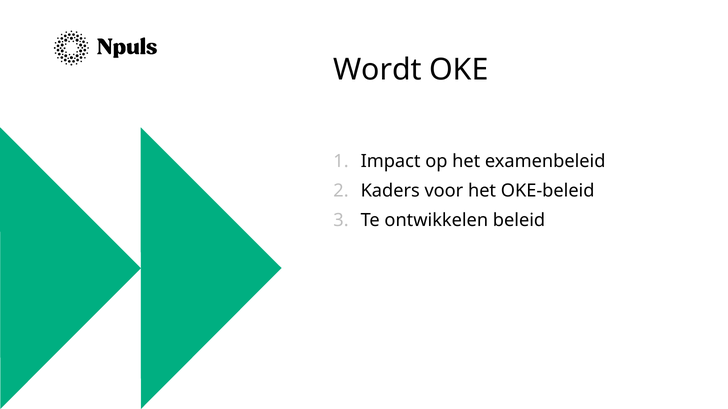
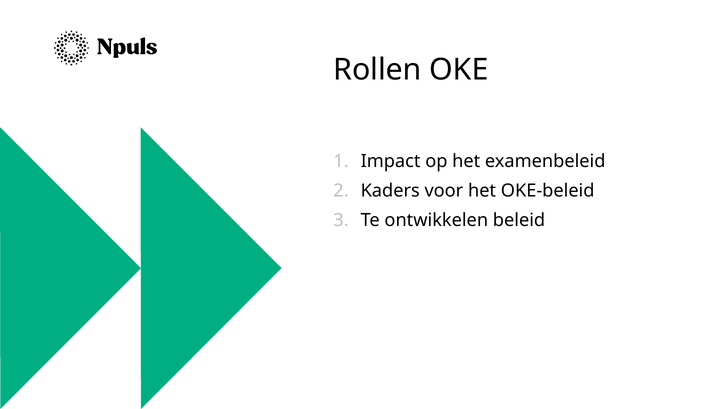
Wordt: Wordt -> Rollen
